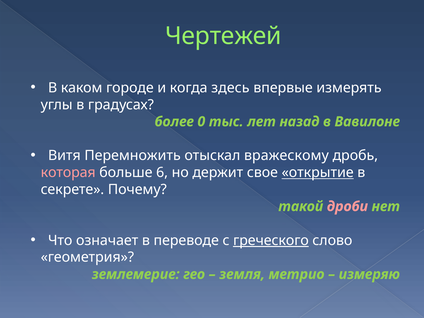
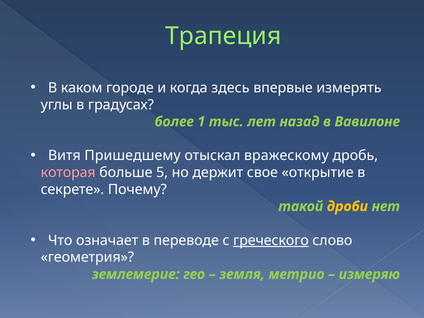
Чертежей: Чертежей -> Трапеция
0: 0 -> 1
Перемножить: Перемножить -> Пришедшему
6: 6 -> 5
открытие underline: present -> none
дроби colour: pink -> yellow
